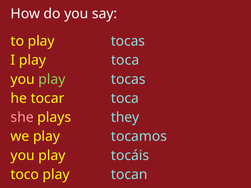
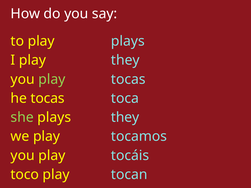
to play tocas: tocas -> plays
play toca: toca -> they
he tocar: tocar -> tocas
she colour: pink -> light green
